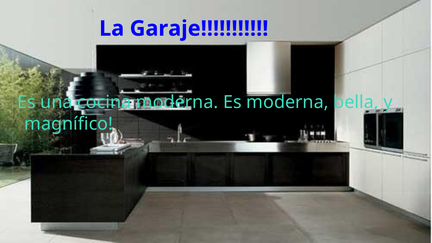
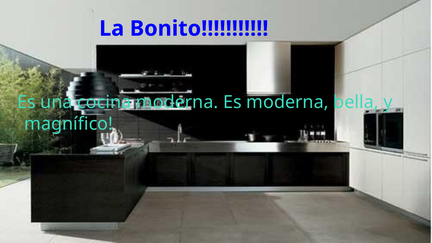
Garaje: Garaje -> Bonito
